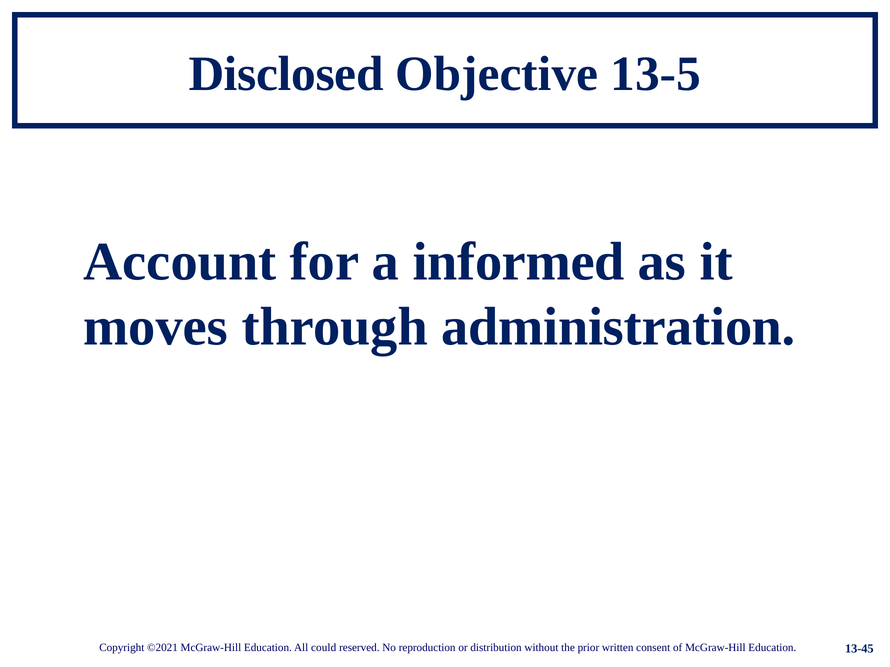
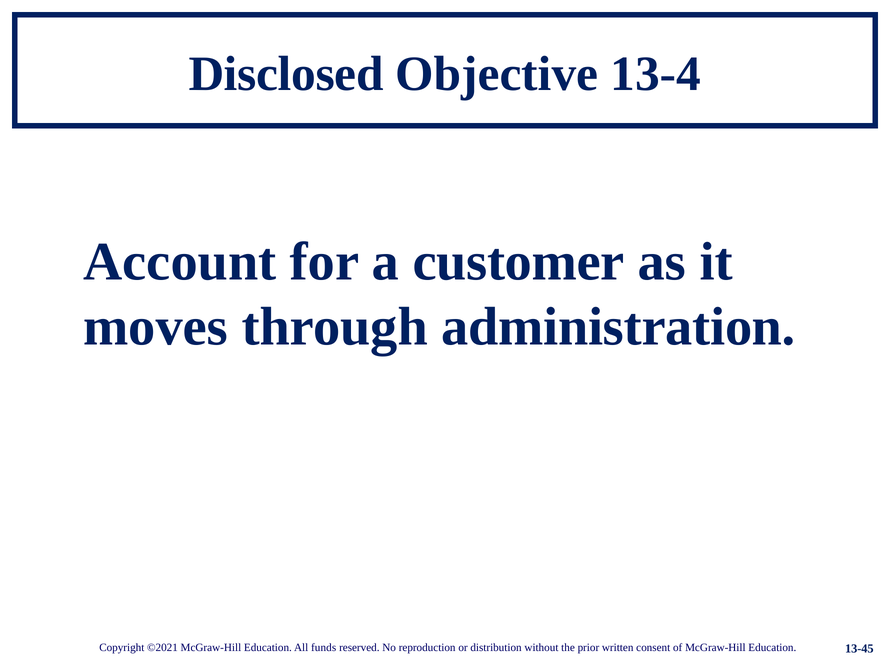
13-5: 13-5 -> 13-4
informed: informed -> customer
could: could -> funds
